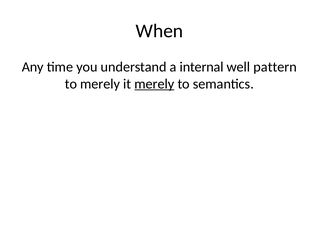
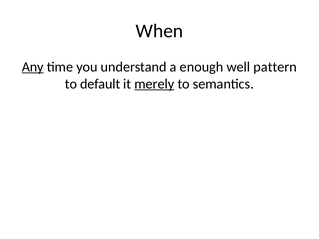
Any underline: none -> present
internal: internal -> enough
to merely: merely -> default
